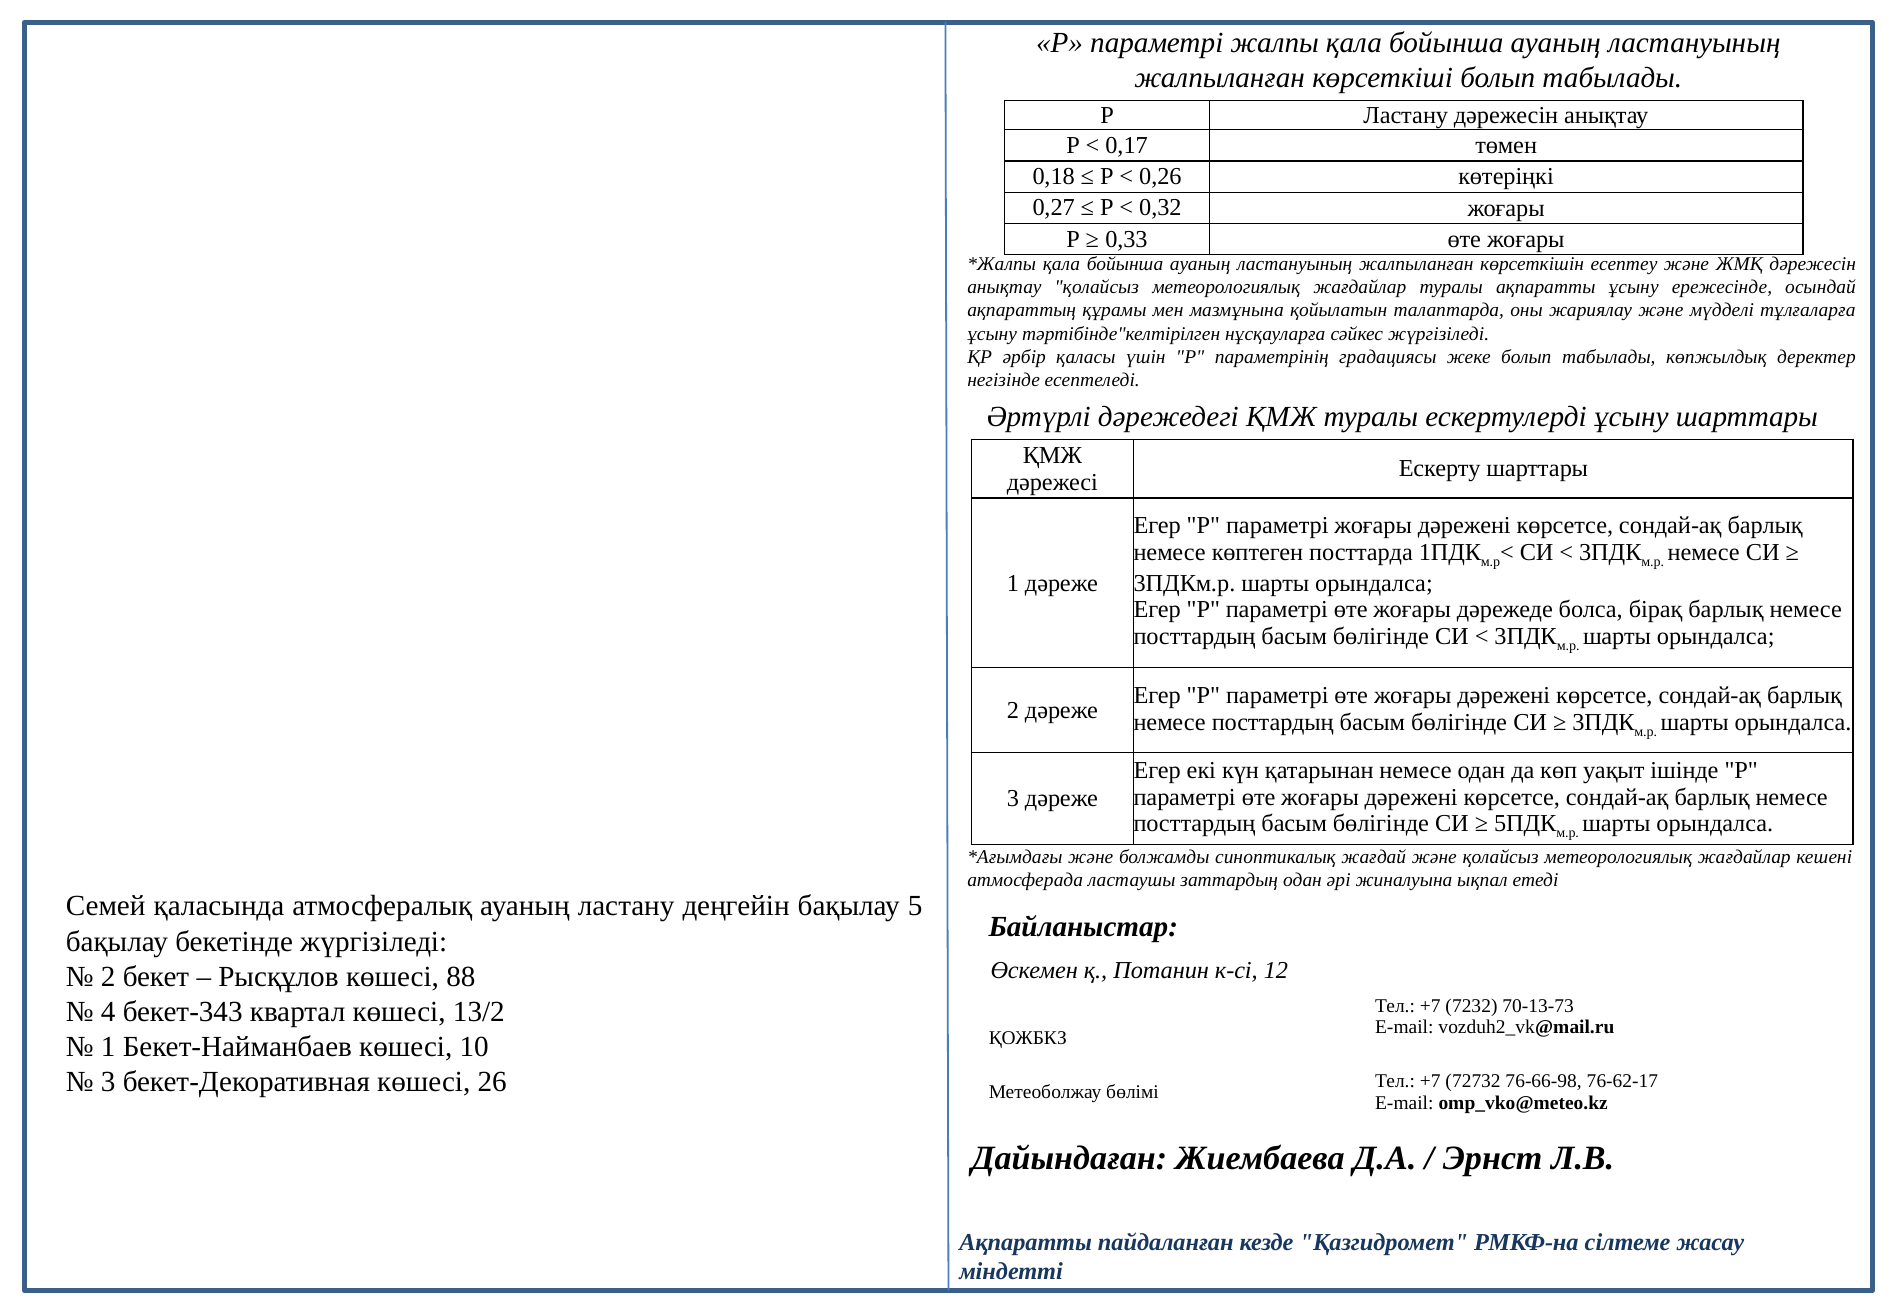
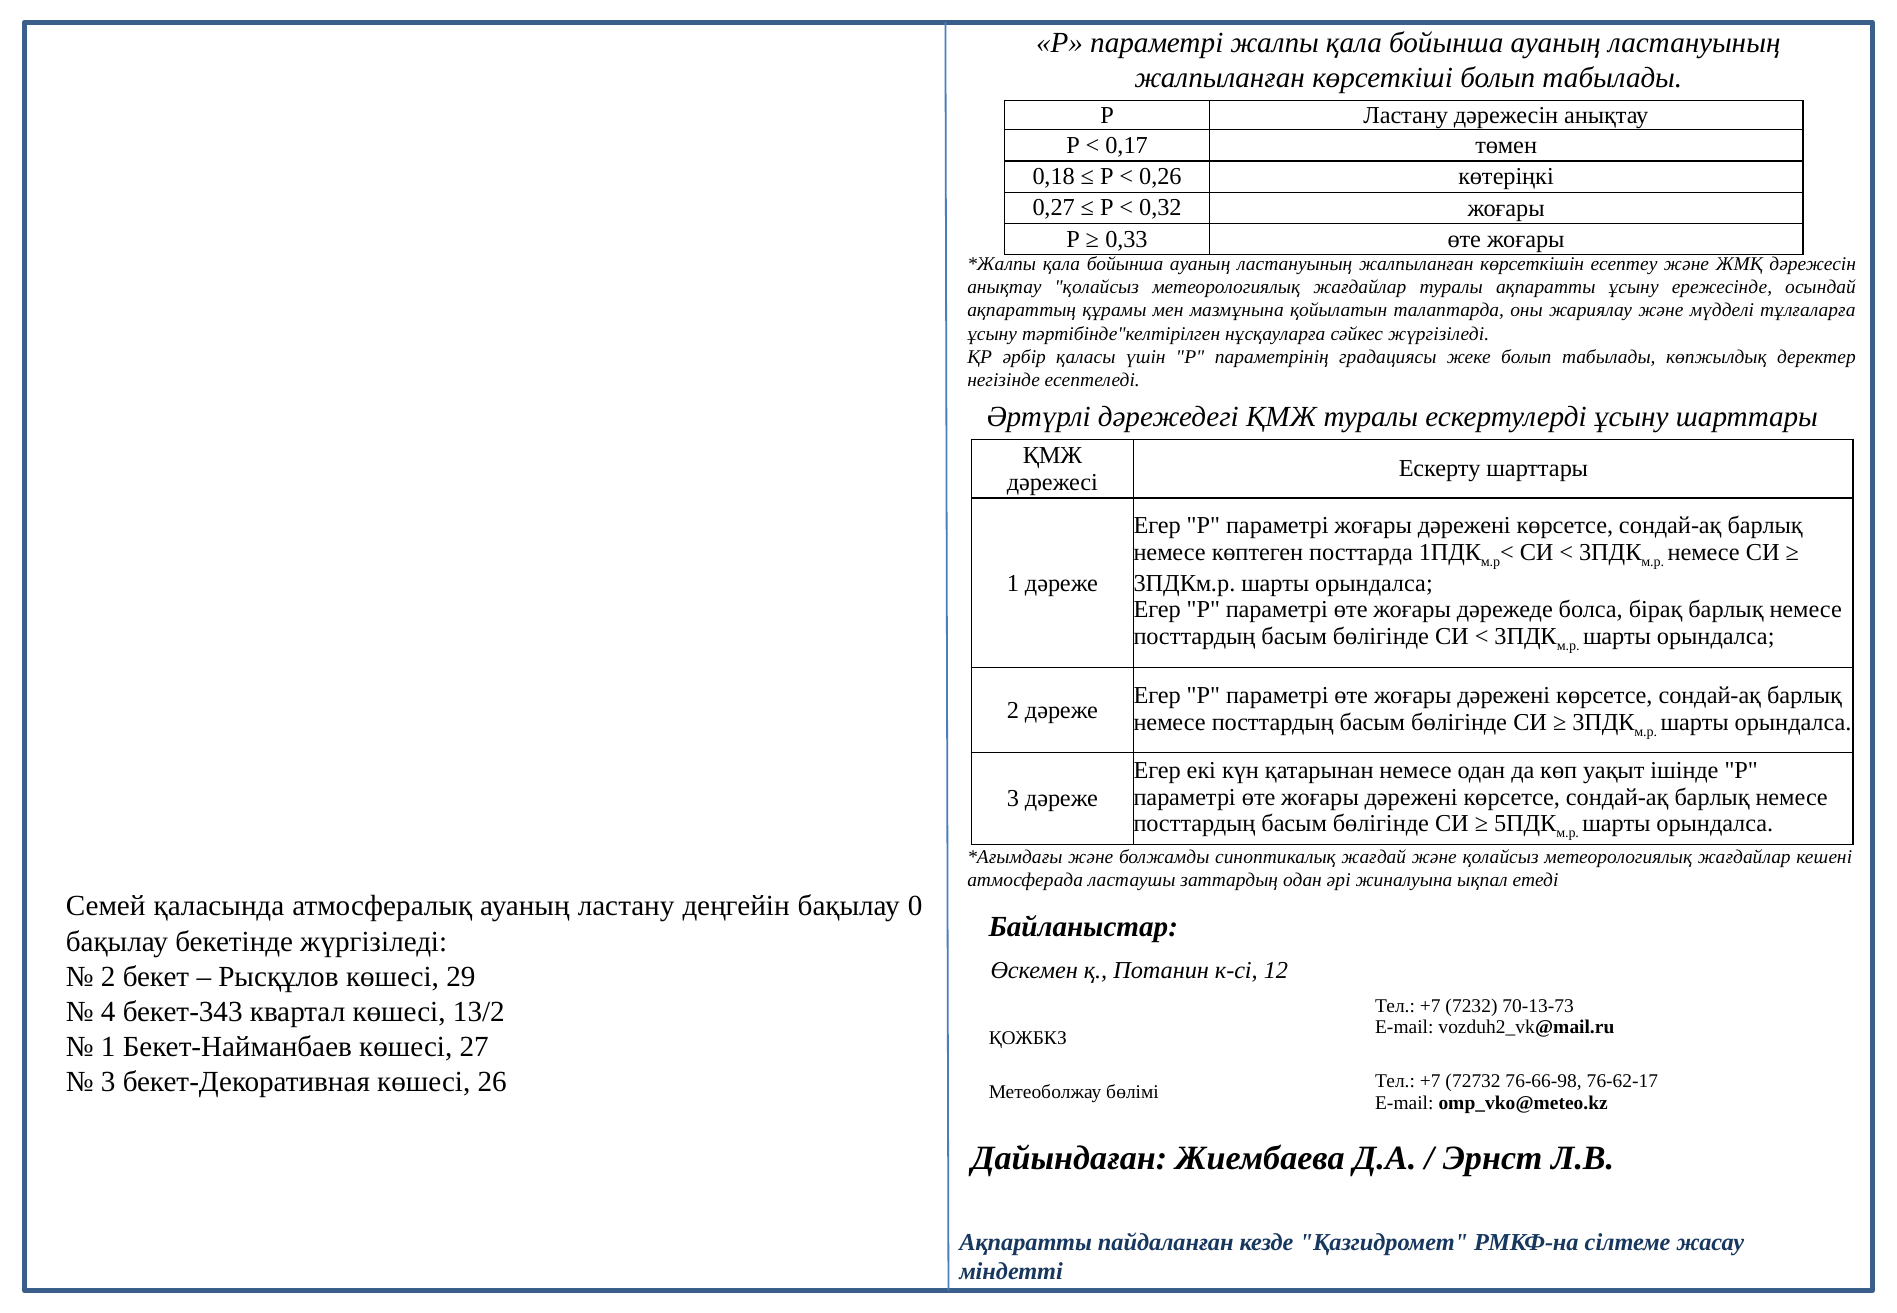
5: 5 -> 0
88: 88 -> 29
10: 10 -> 27
